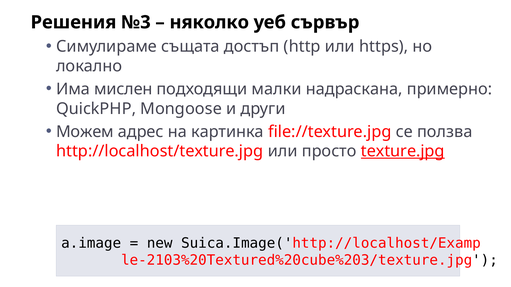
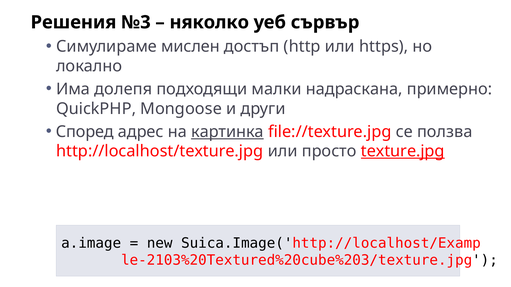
същата: същата -> мислен
мислен: мислен -> долепя
Можем: Можем -> Според
картинка underline: none -> present
